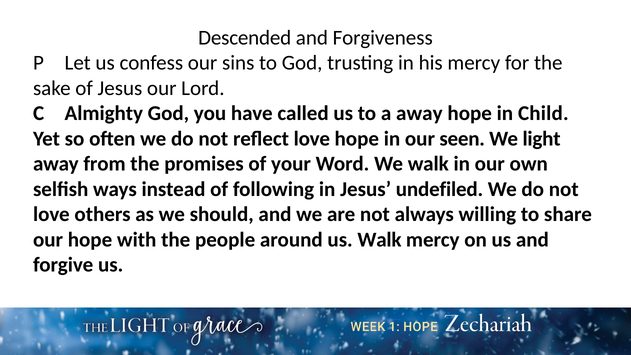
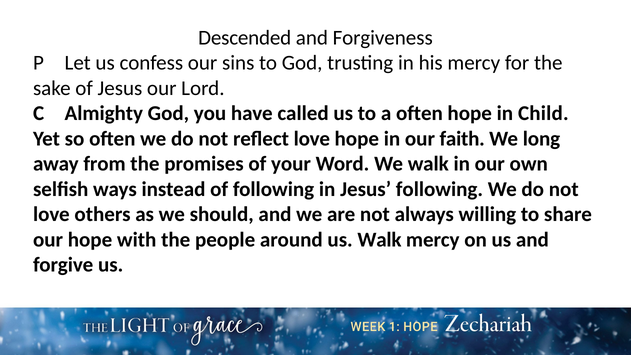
a away: away -> often
seen: seen -> faith
light: light -> long
Jesus undefiled: undefiled -> following
